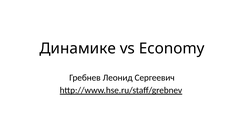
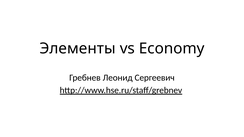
Динамике: Динамике -> Элементы
